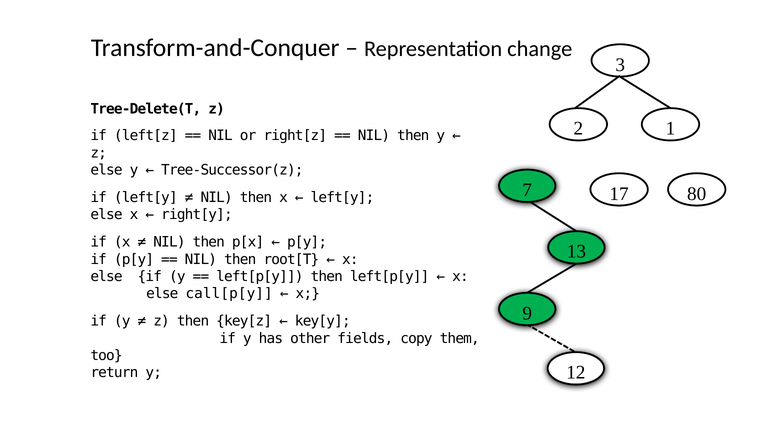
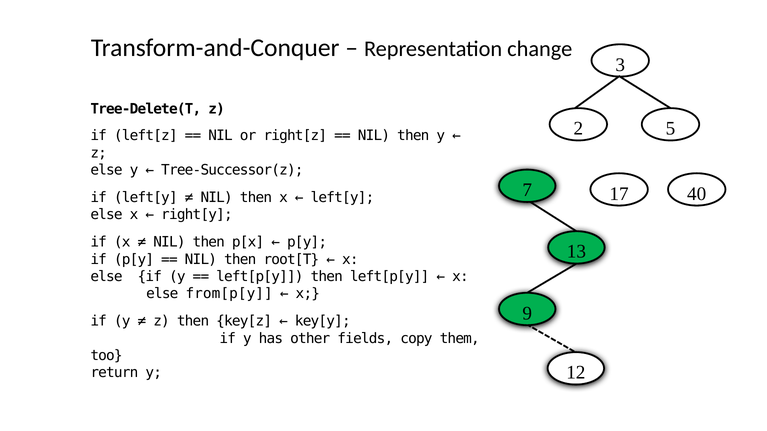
1: 1 -> 5
80: 80 -> 40
call[p[y: call[p[y -> from[p[y
